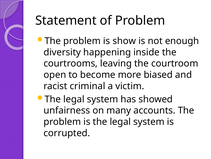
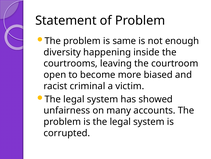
show: show -> same
